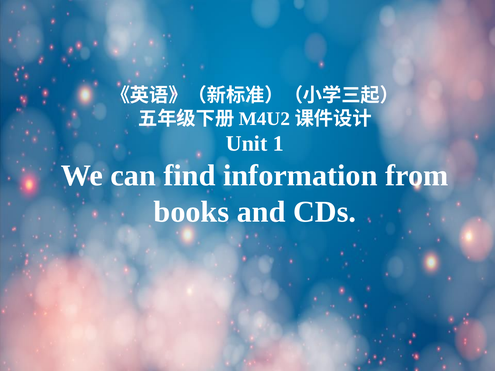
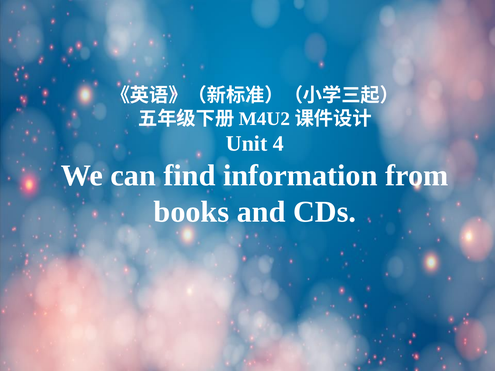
1: 1 -> 4
